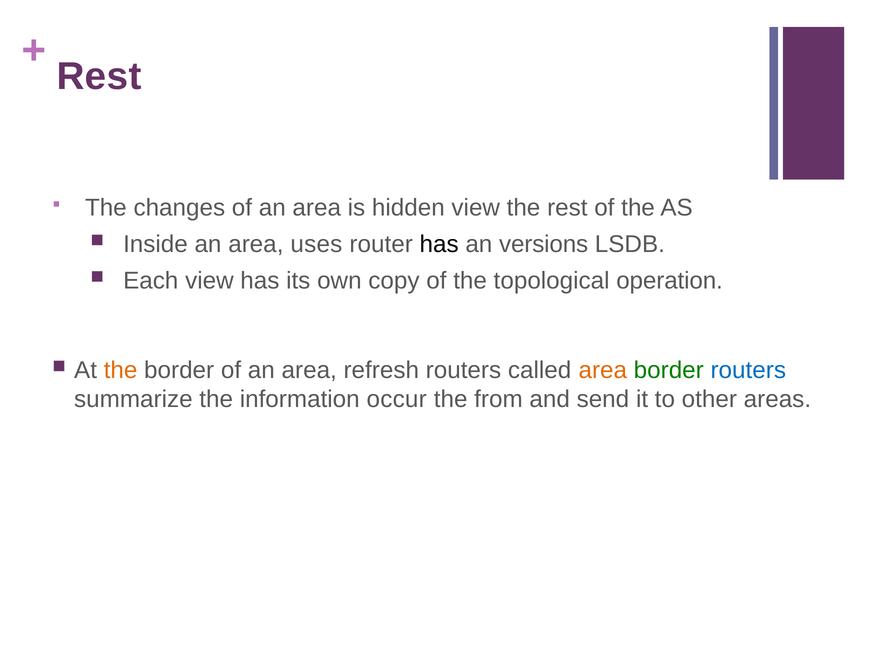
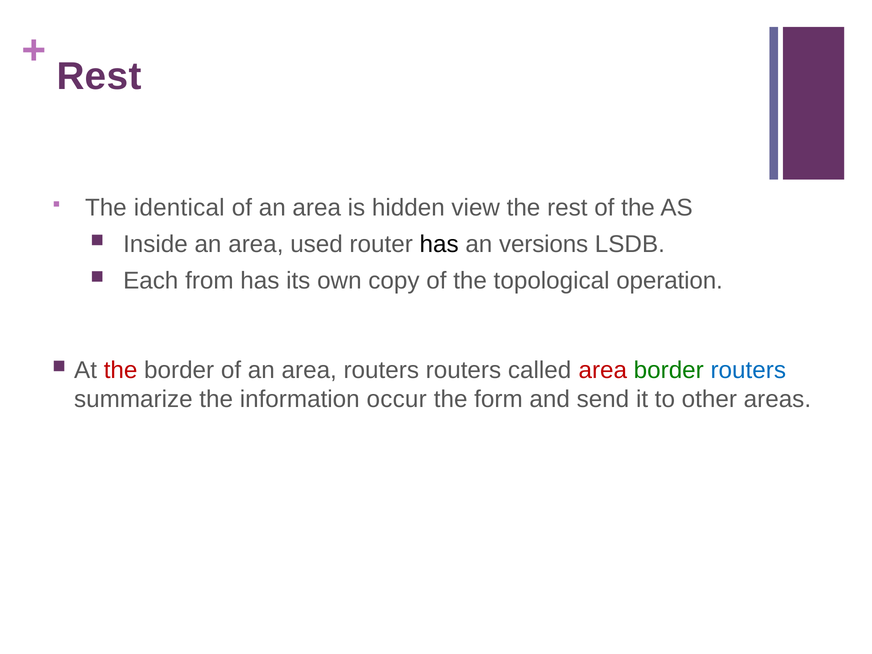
changes: changes -> identical
uses: uses -> used
Each view: view -> from
the at (121, 370) colour: orange -> red
area refresh: refresh -> routers
area at (603, 370) colour: orange -> red
from: from -> form
